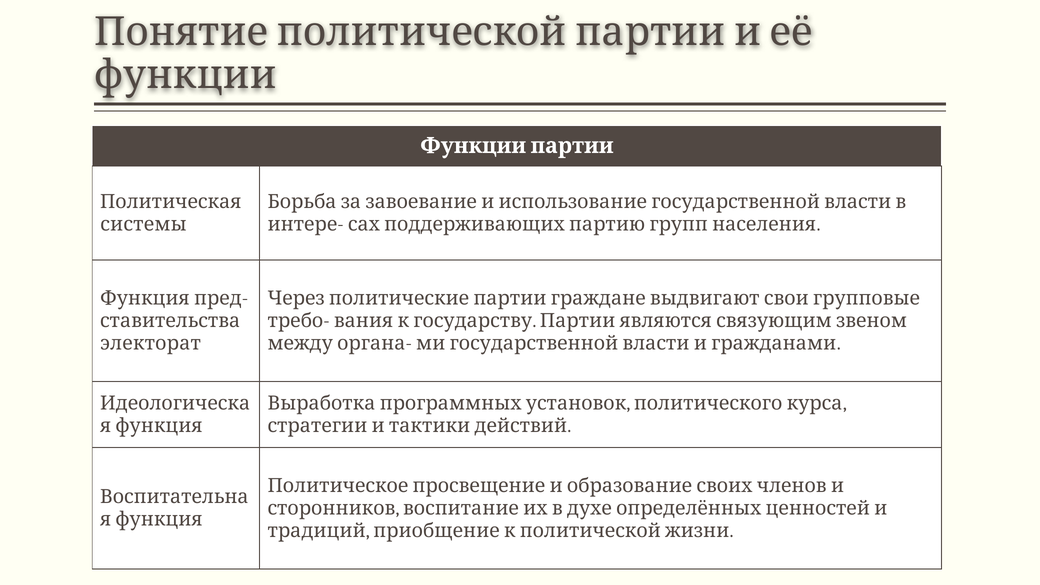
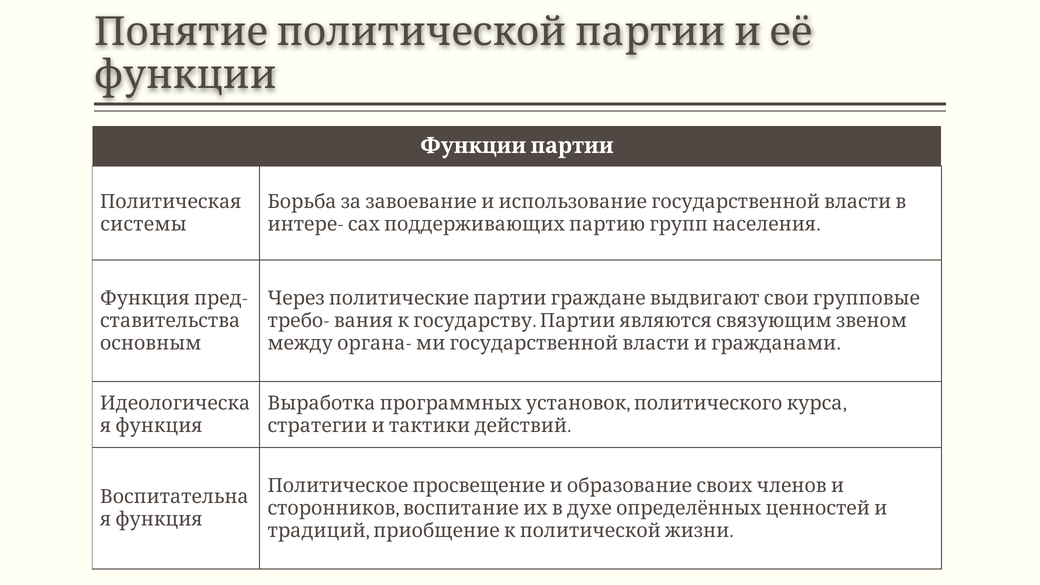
электорат: электорат -> основным
